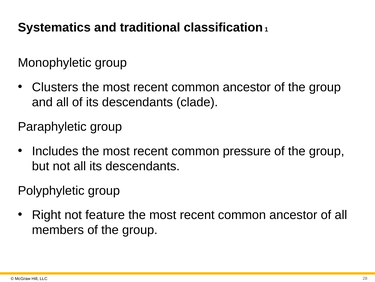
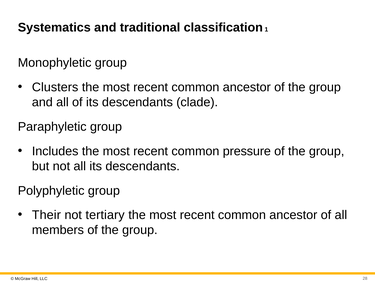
Right: Right -> Their
feature: feature -> tertiary
